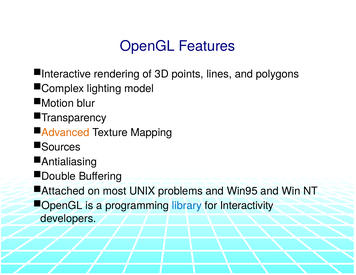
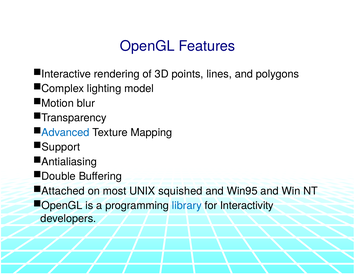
Advanced colour: orange -> blue
Sources: Sources -> Support
problems: problems -> squished
